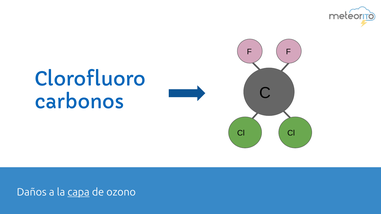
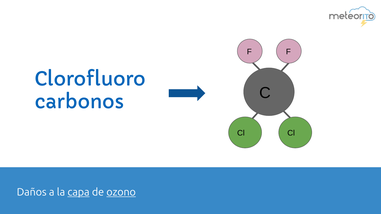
ozono underline: none -> present
